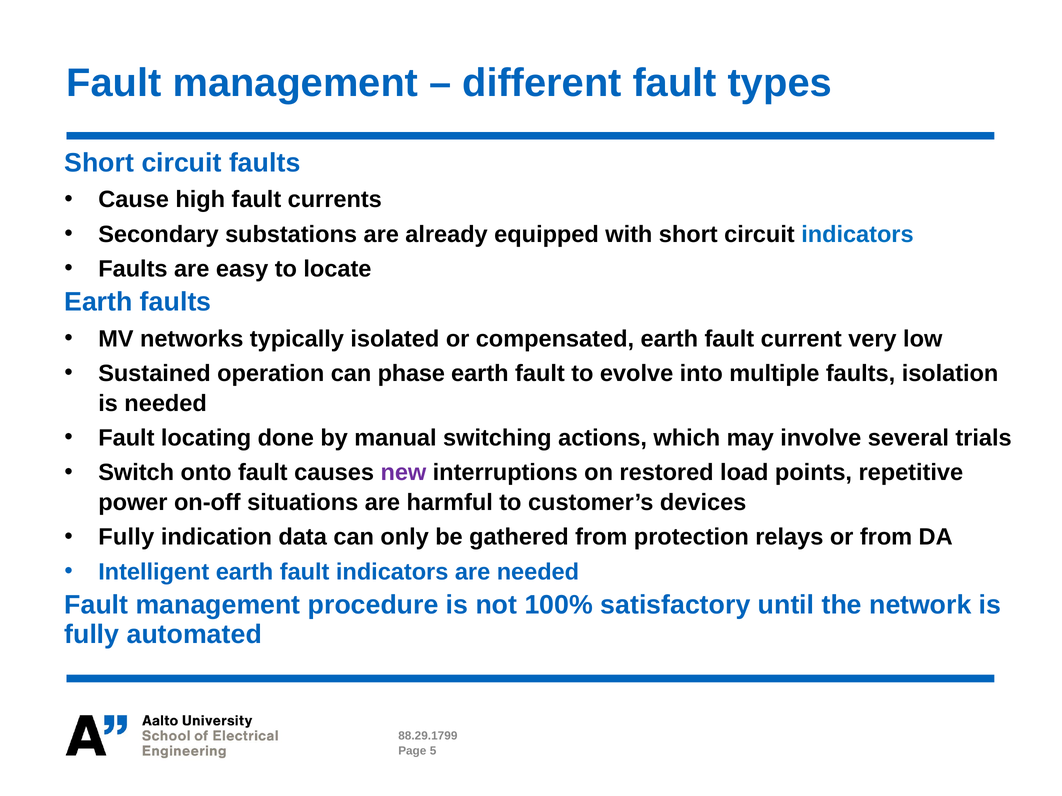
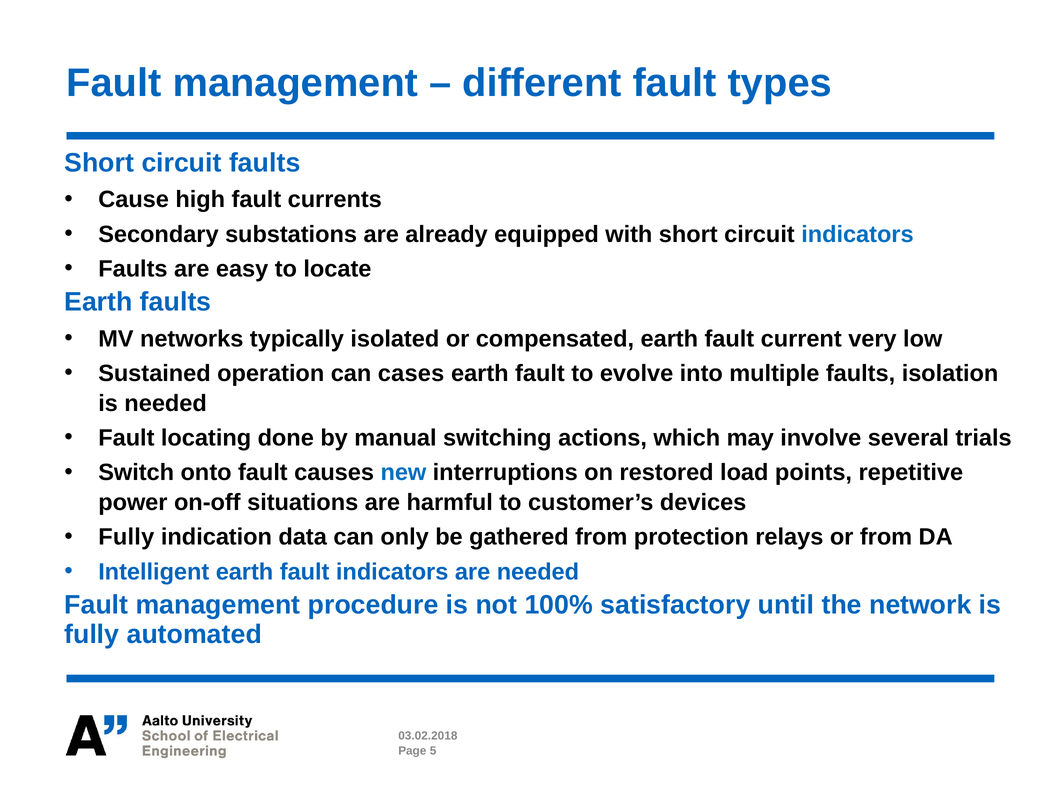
phase: phase -> cases
new colour: purple -> blue
88.29.1799: 88.29.1799 -> 03.02.2018
